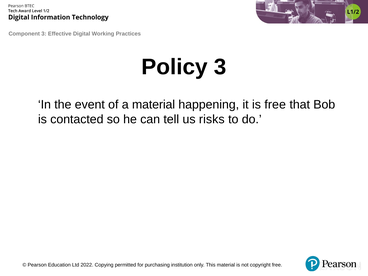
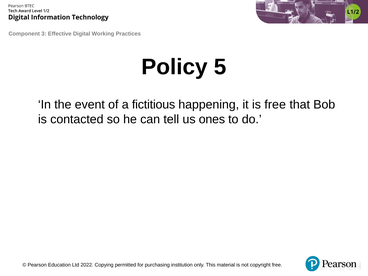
Policy 3: 3 -> 5
a material: material -> fictitious
risks: risks -> ones
